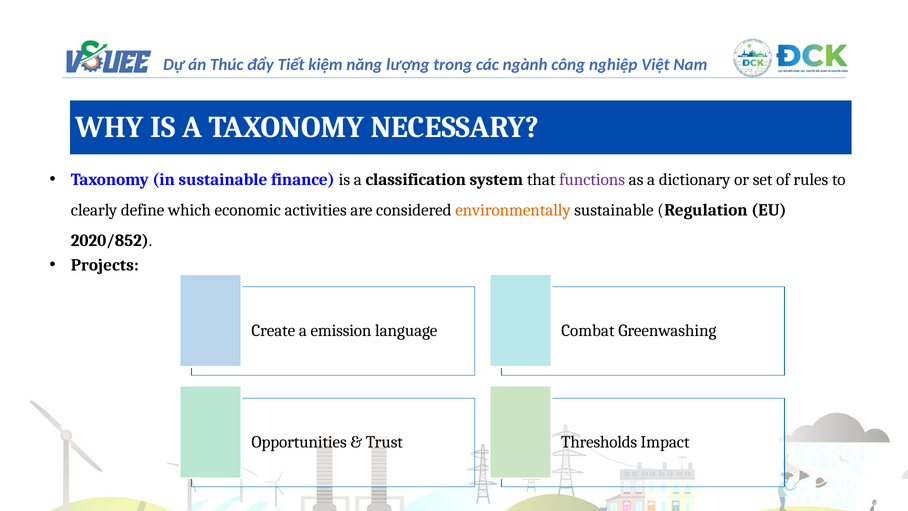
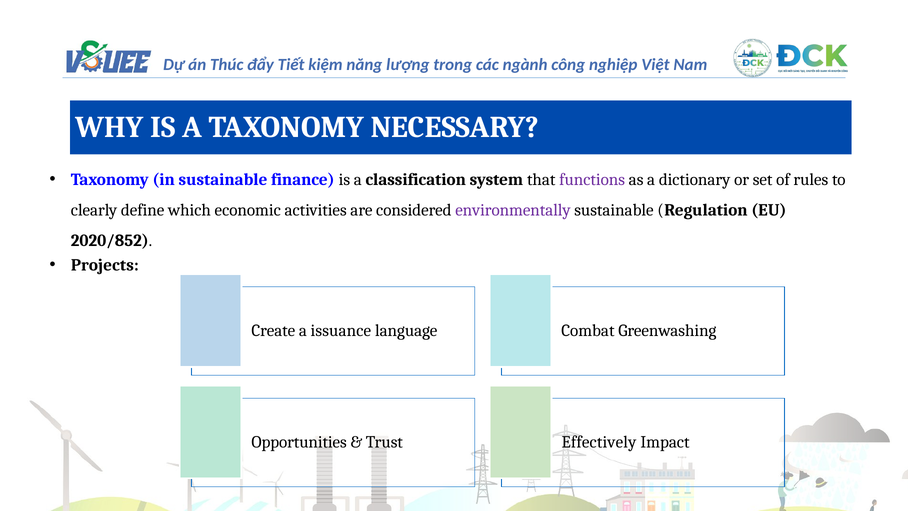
environmentally colour: orange -> purple
emission: emission -> issuance
Thresholds: Thresholds -> Effectively
